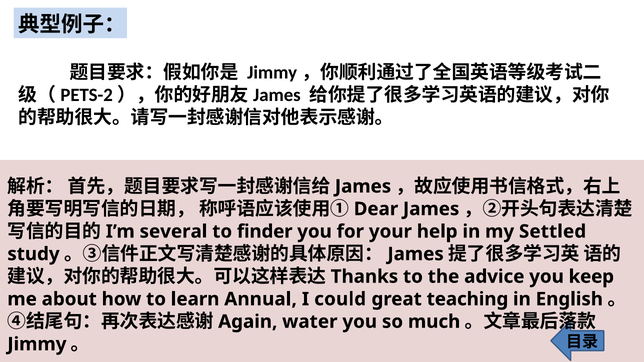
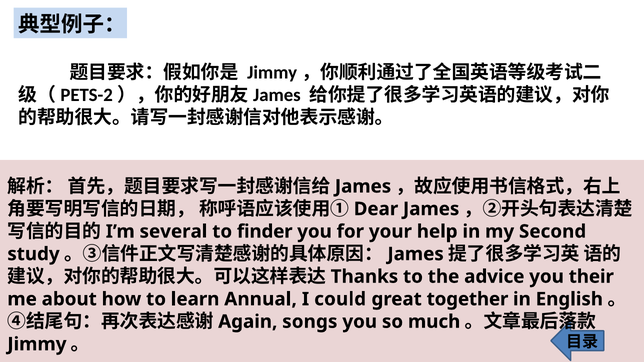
Settled: Settled -> Second
keep: keep -> their
teaching: teaching -> together
water: water -> songs
